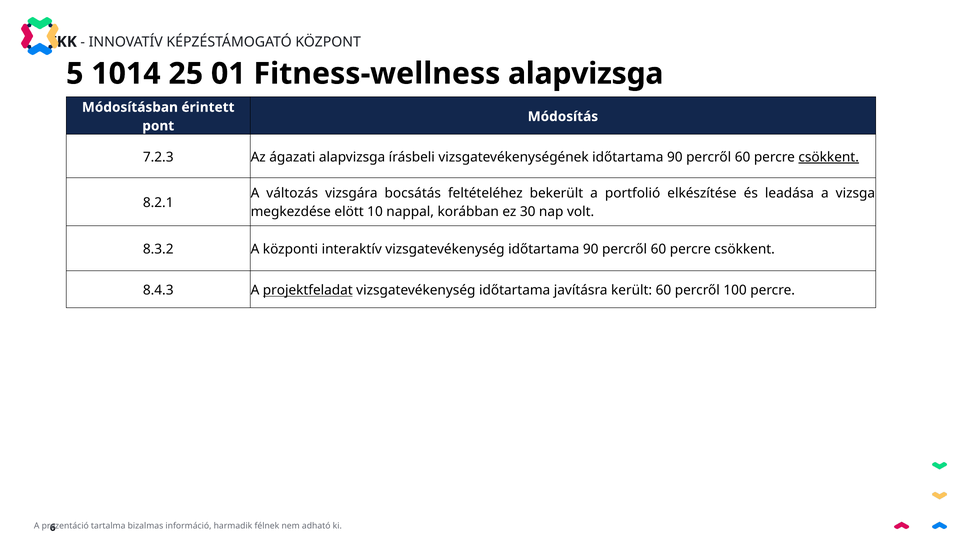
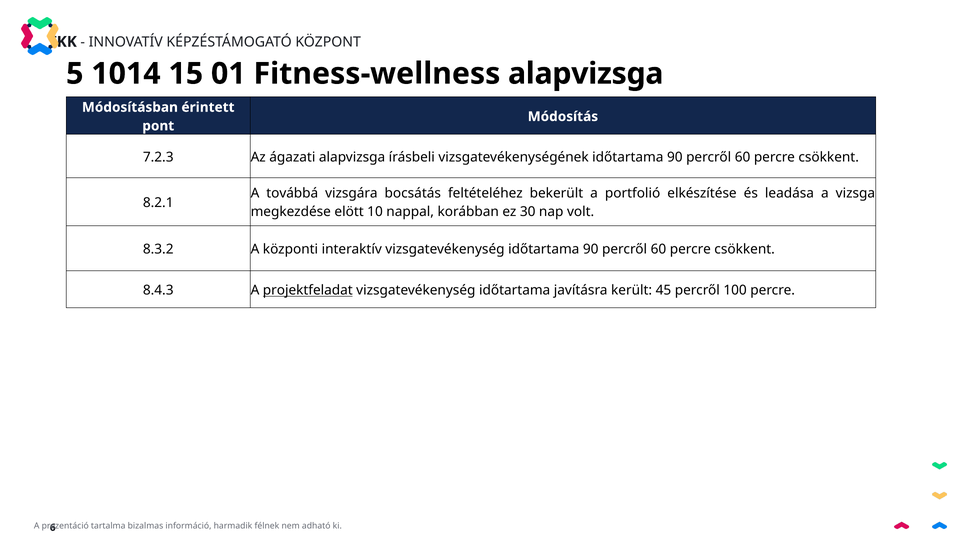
25: 25 -> 15
csökkent at (829, 157) underline: present -> none
változás: változás -> továbbá
került 60: 60 -> 45
